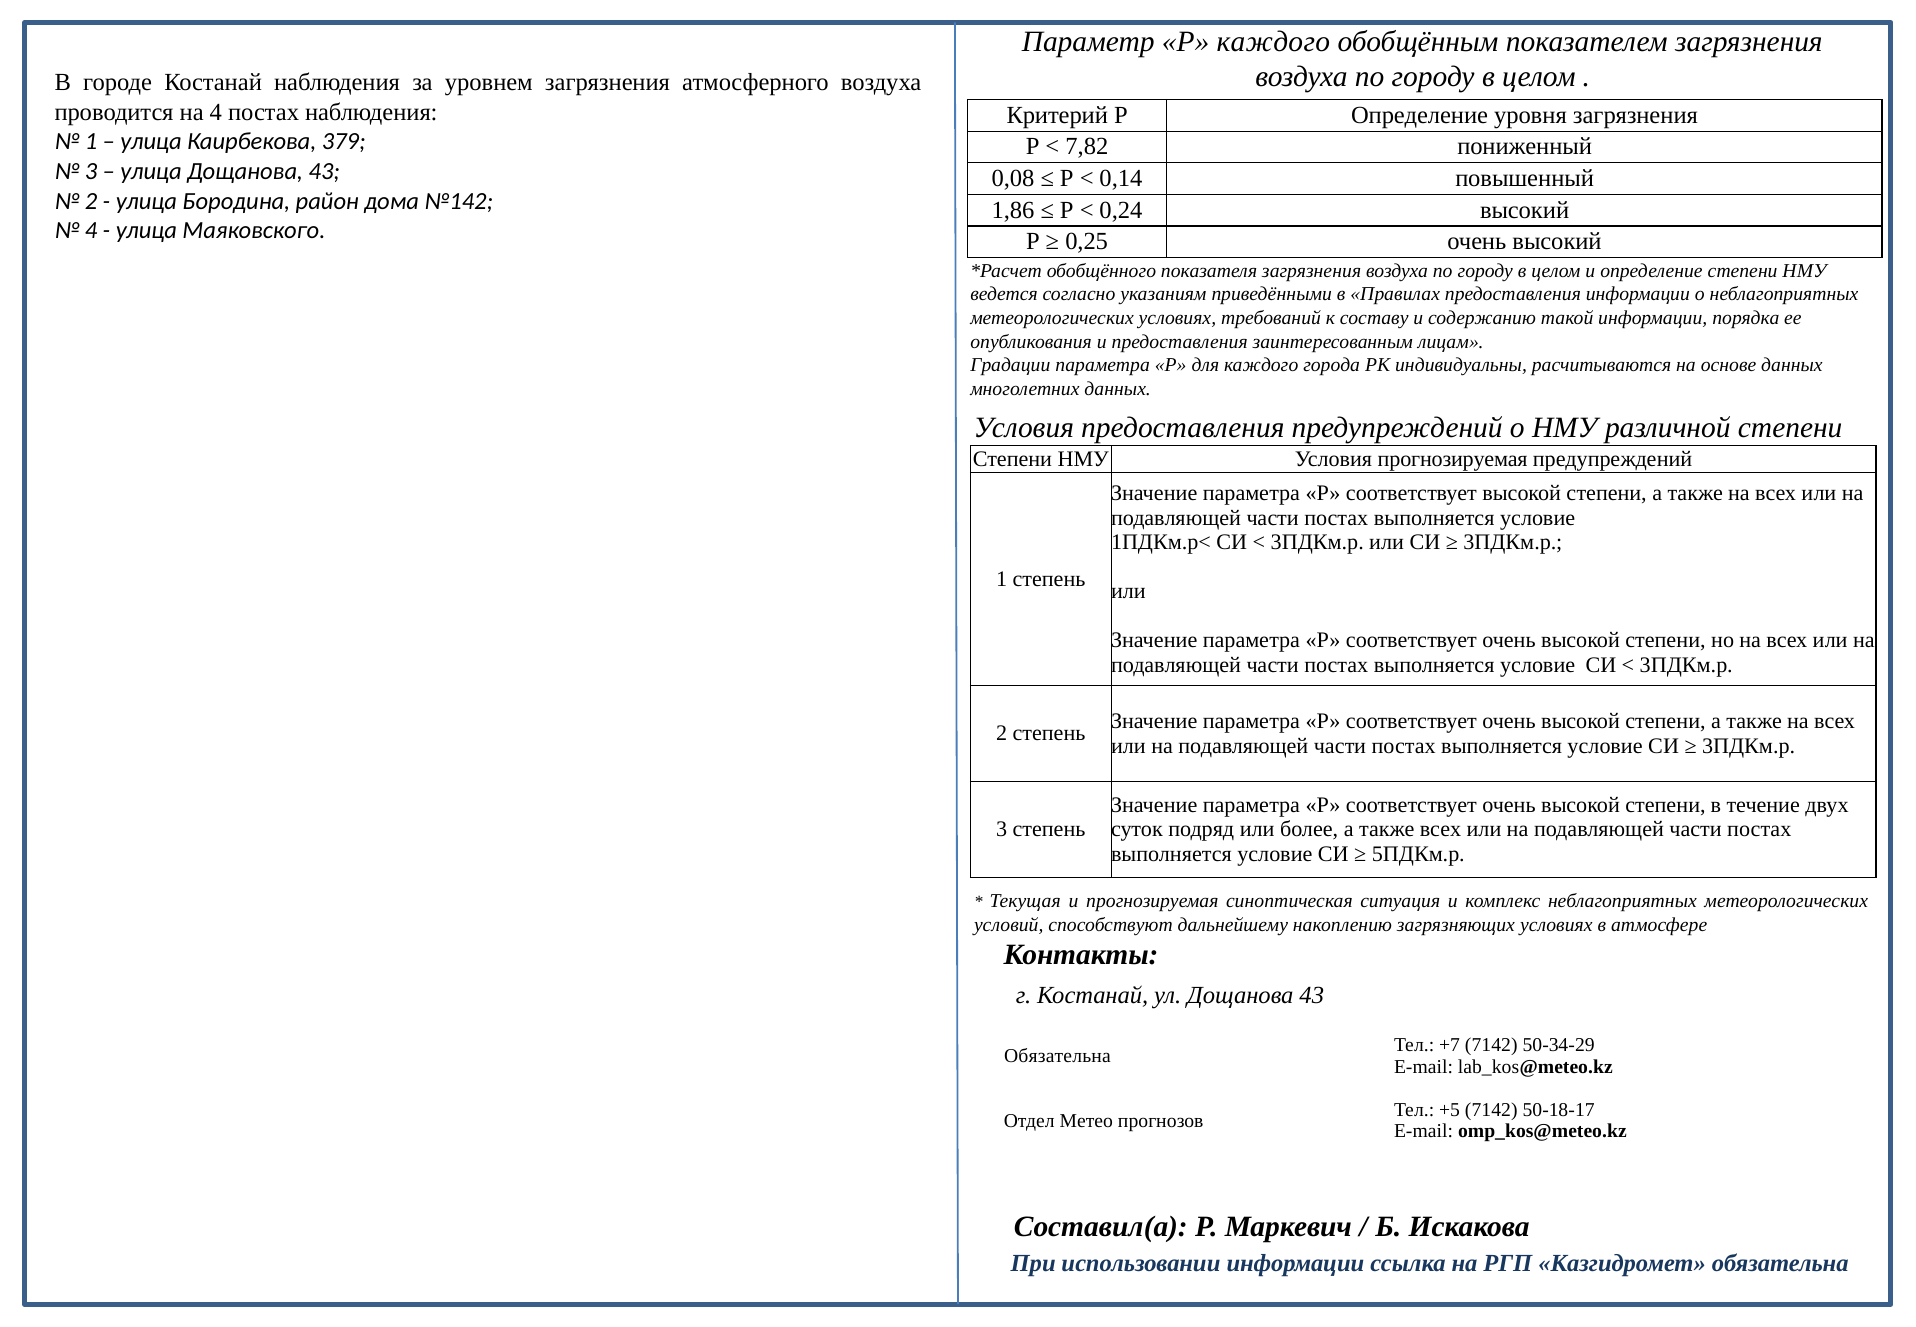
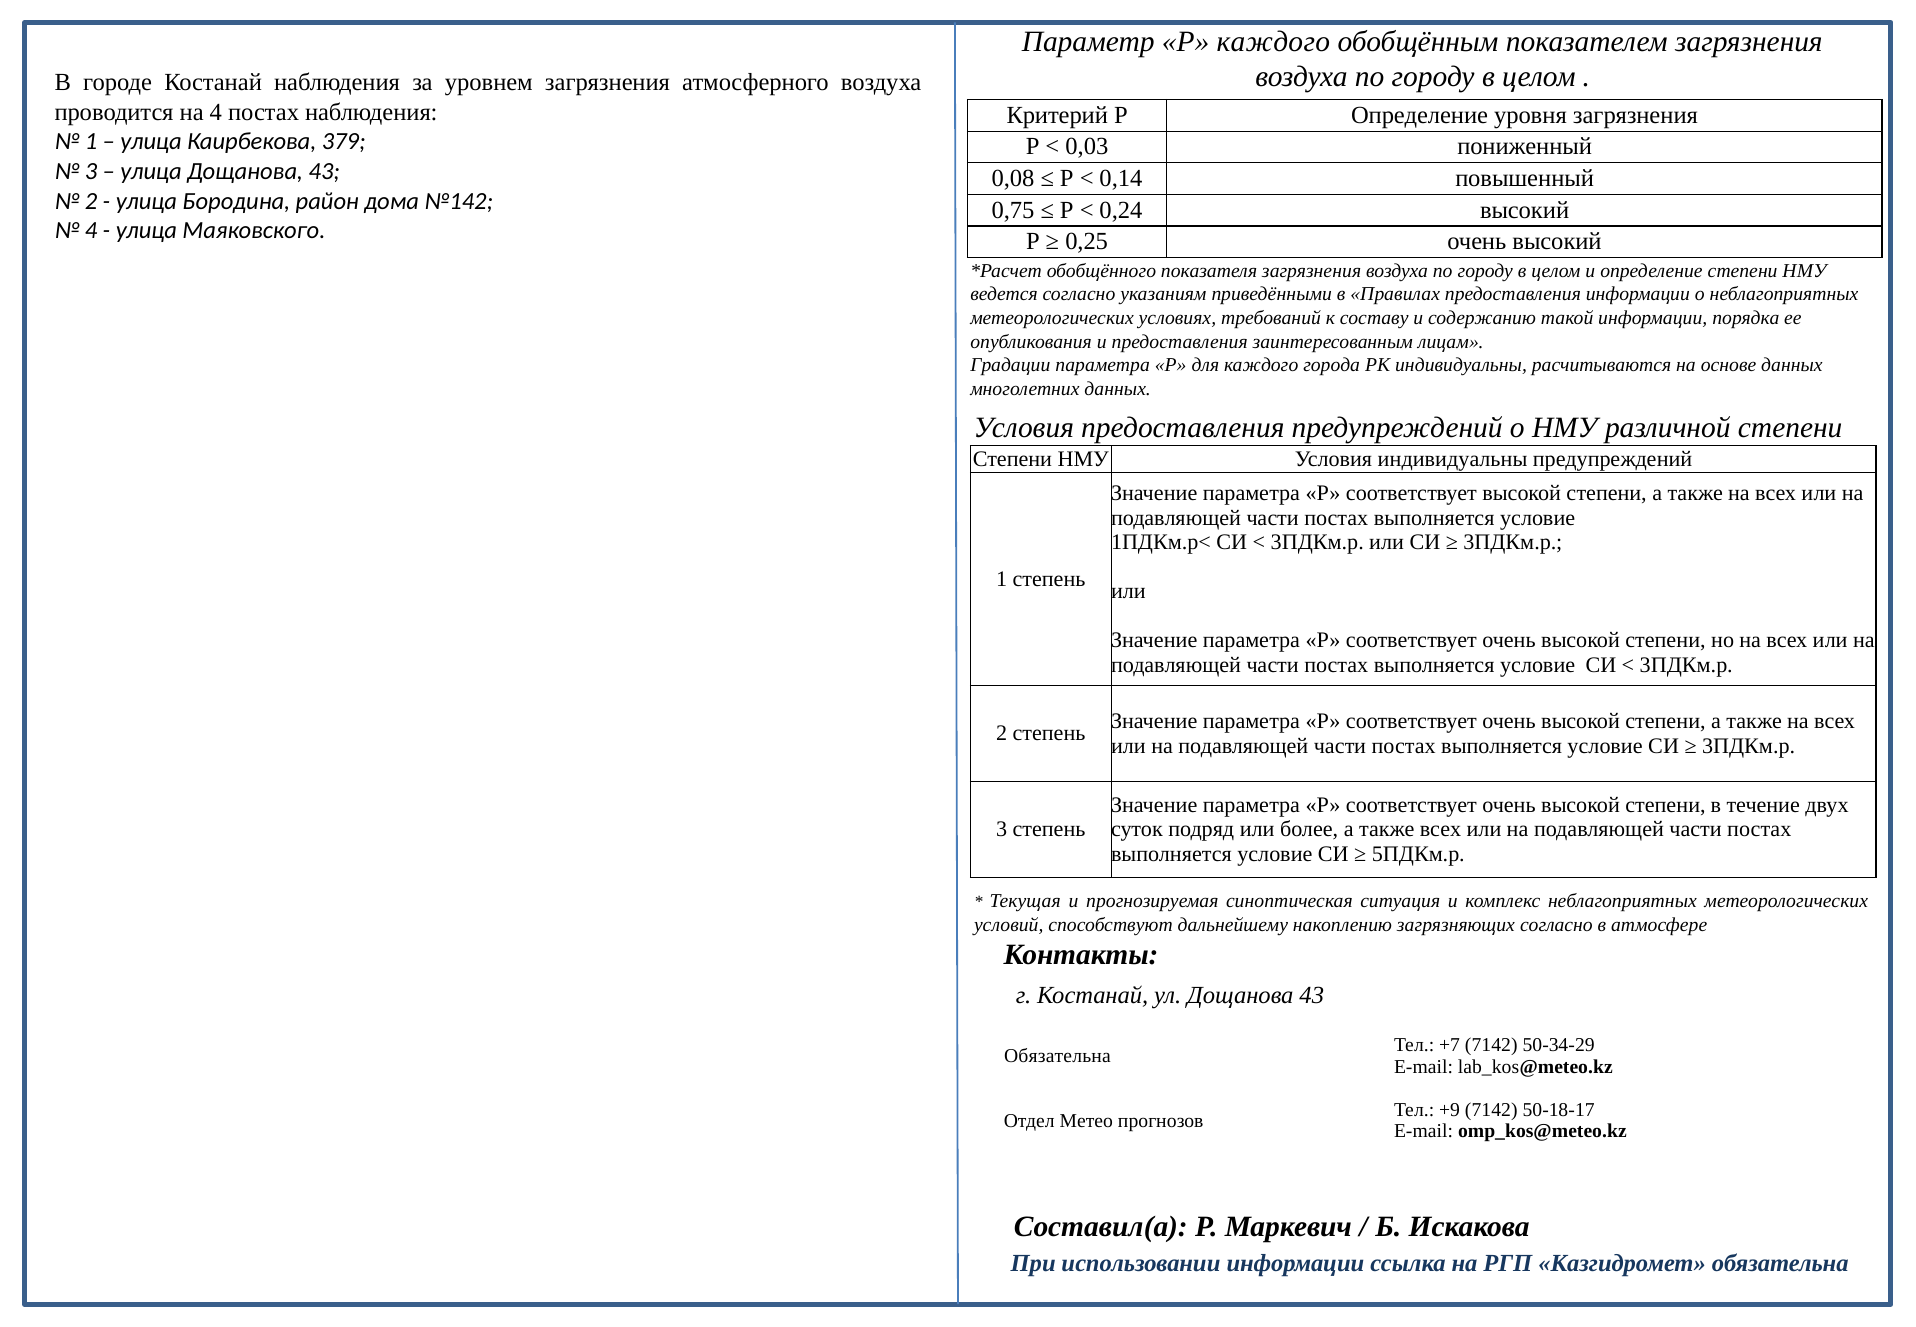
7,82: 7,82 -> 0,03
1,86: 1,86 -> 0,75
Условия прогнозируемая: прогнозируемая -> индивидуальны
загрязняющих условиях: условиях -> согласно
+5: +5 -> +9
